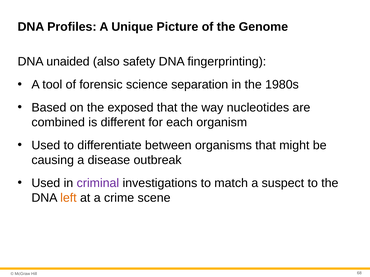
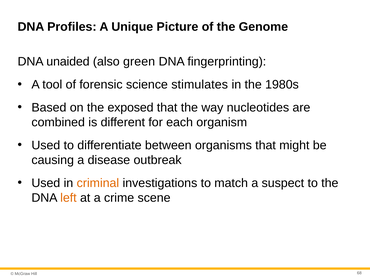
safety: safety -> green
separation: separation -> stimulates
criminal colour: purple -> orange
